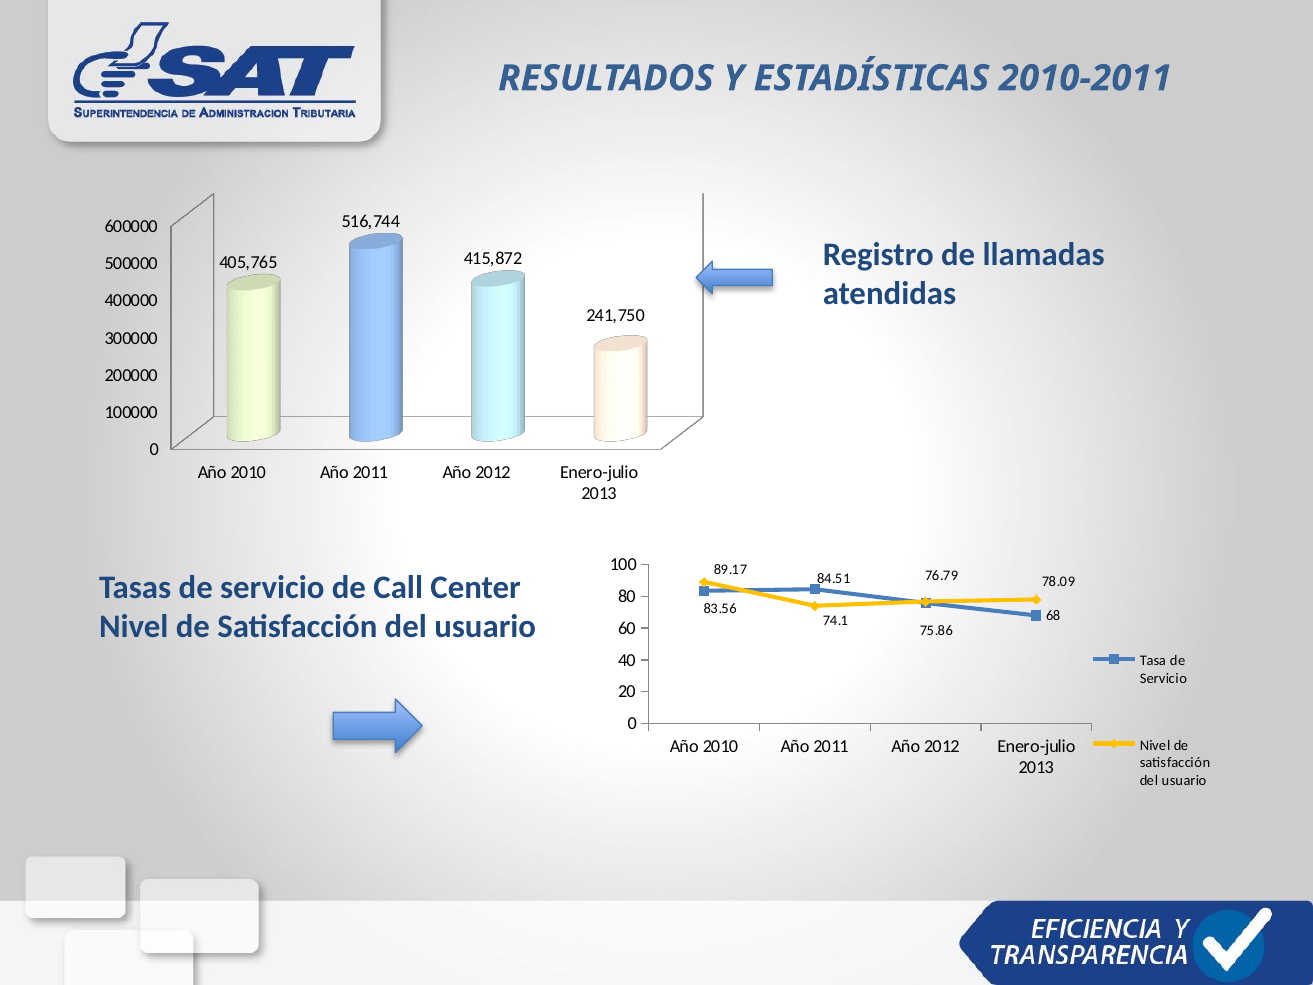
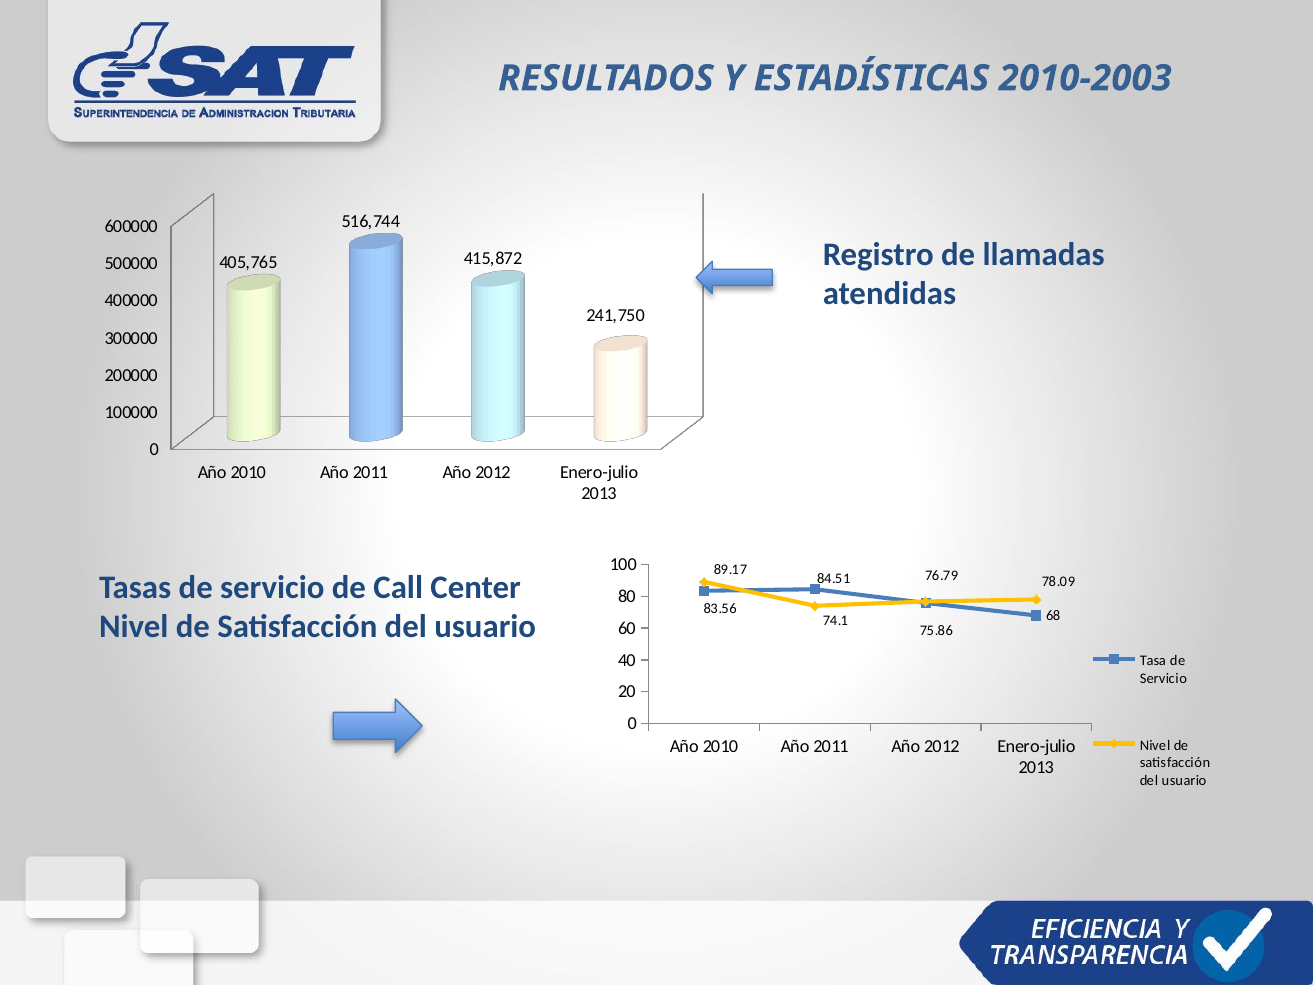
2010-2011: 2010-2011 -> 2010-2003
